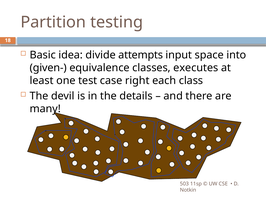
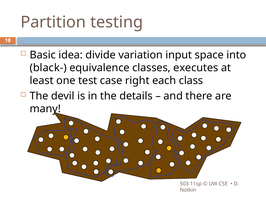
attempts: attempts -> variation
given-: given- -> black-
